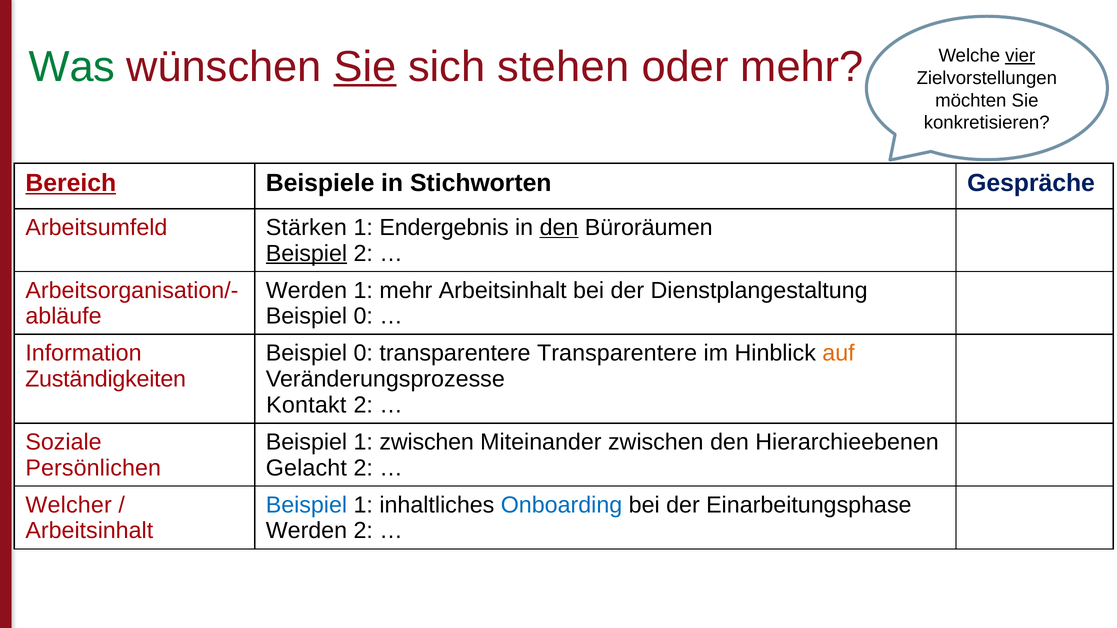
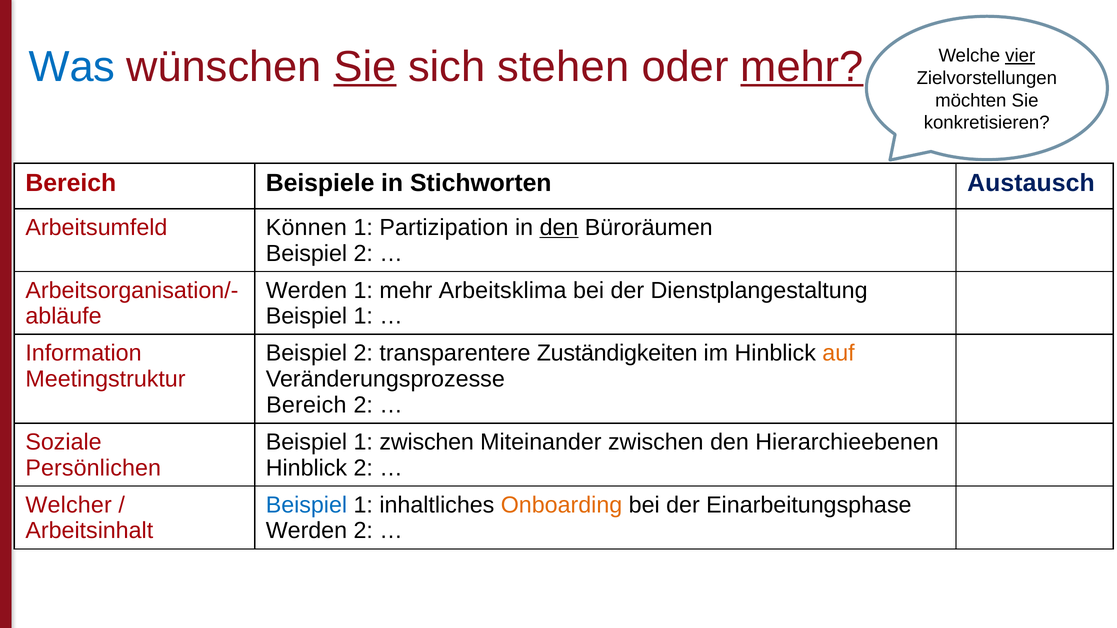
Was colour: green -> blue
mehr at (802, 67) underline: none -> present
Bereich at (71, 183) underline: present -> none
Gespräche: Gespräche -> Austausch
Stärken: Stärken -> Können
Endergebnis: Endergebnis -> Partizipation
Beispiel at (306, 253) underline: present -> none
mehr Arbeitsinhalt: Arbeitsinhalt -> Arbeitsklima
0 at (363, 316): 0 -> 1
0 at (363, 354): 0 -> 2
transparentere Transparentere: Transparentere -> Zuständigkeiten
Zuständigkeiten: Zuständigkeiten -> Meetingstruktur
Kontakt at (306, 405): Kontakt -> Bereich
Gelacht at (306, 468): Gelacht -> Hinblick
Onboarding colour: blue -> orange
